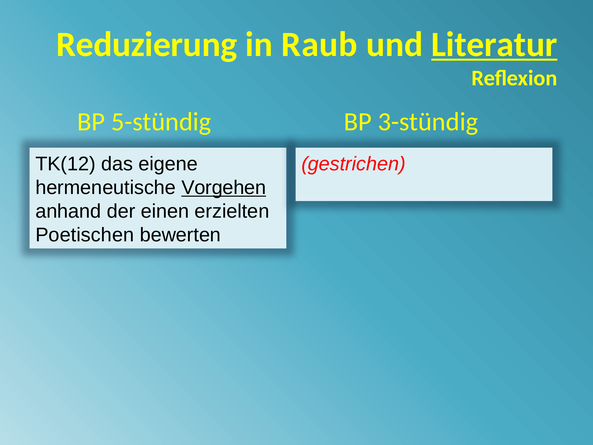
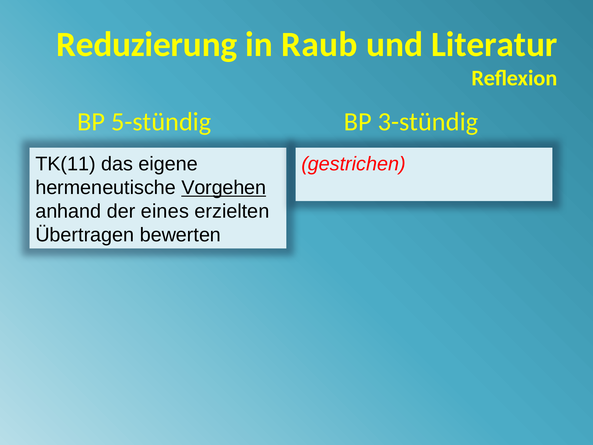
Literatur underline: present -> none
TK(12: TK(12 -> TK(11
einen: einen -> eines
Poetischen: Poetischen -> Übertragen
